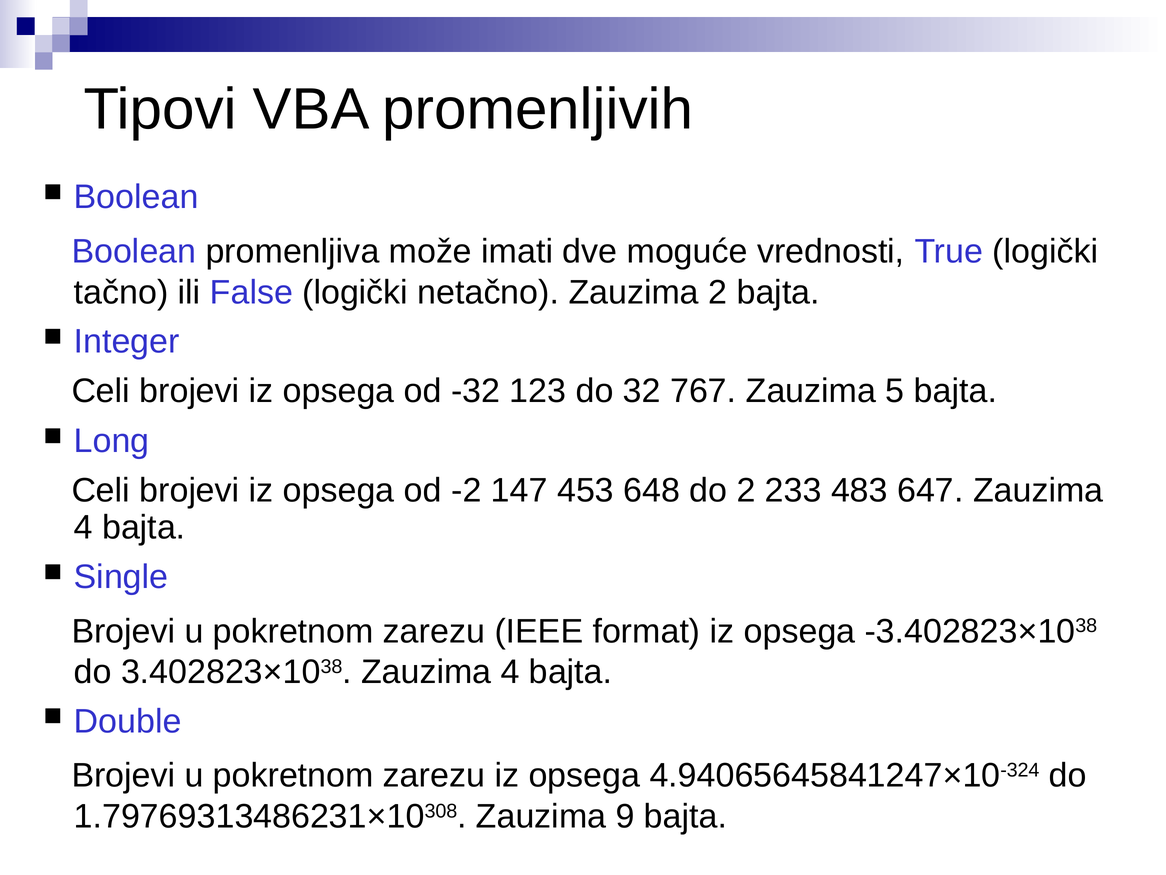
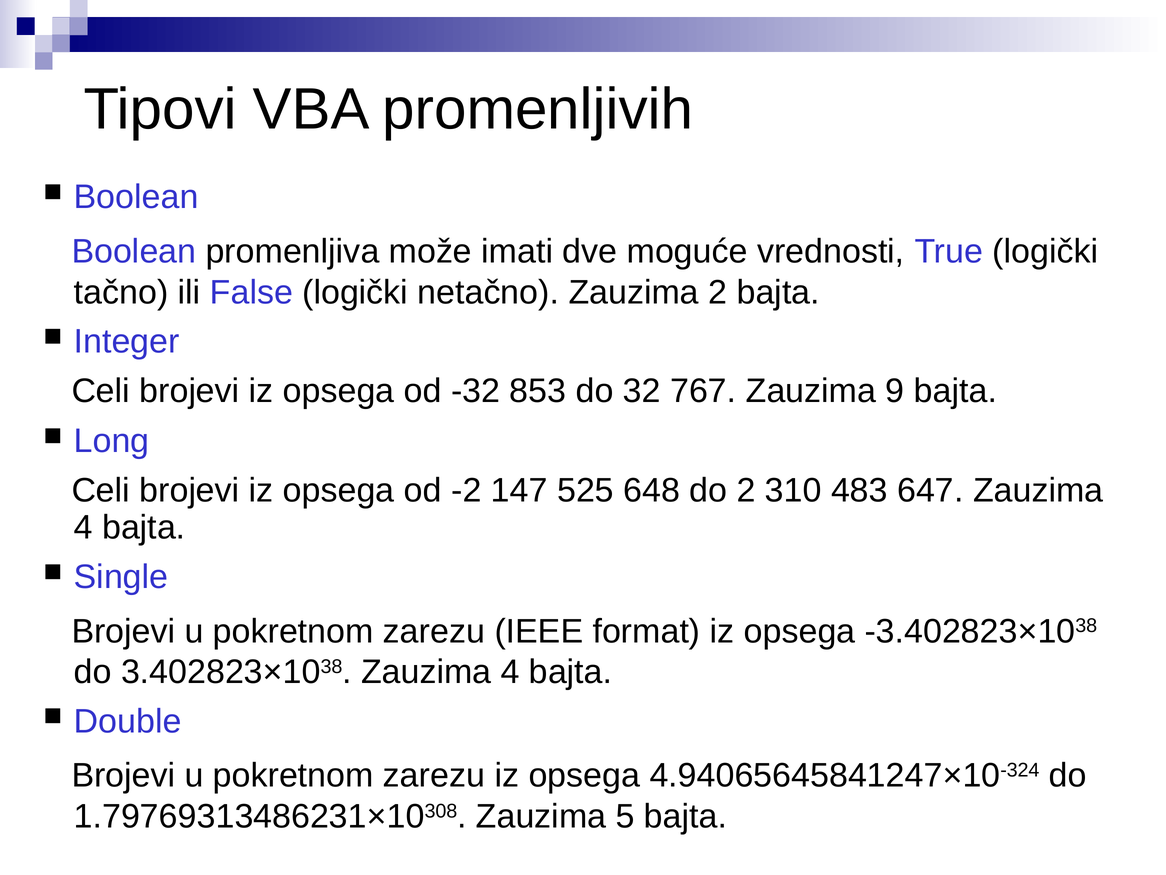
123: 123 -> 853
5: 5 -> 9
453: 453 -> 525
233: 233 -> 310
9: 9 -> 5
